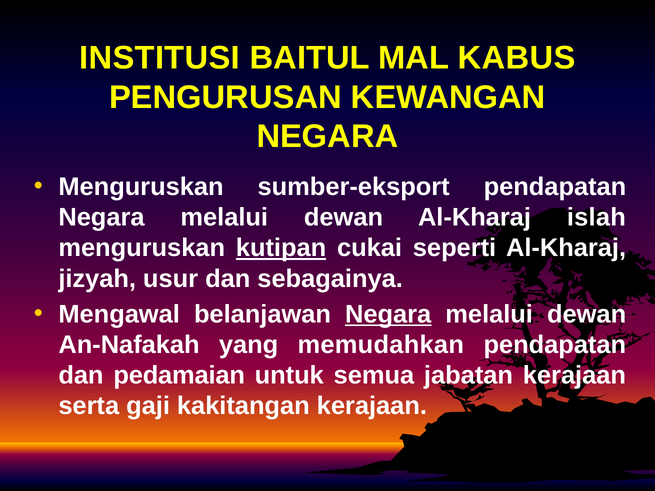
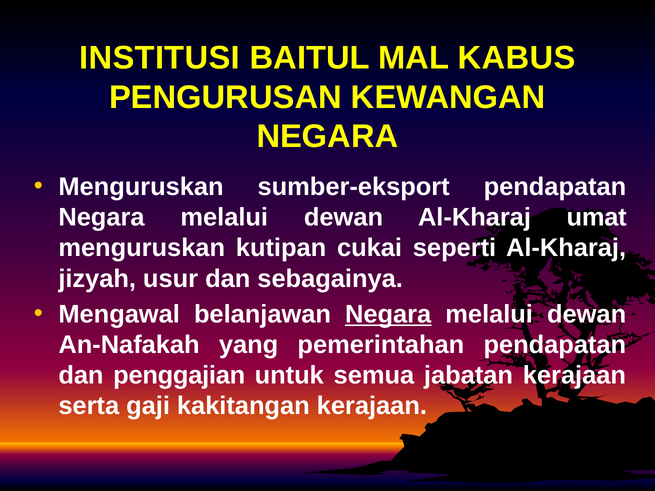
islah: islah -> umat
kutipan underline: present -> none
memudahkan: memudahkan -> pemerintahan
pedamaian: pedamaian -> penggajian
